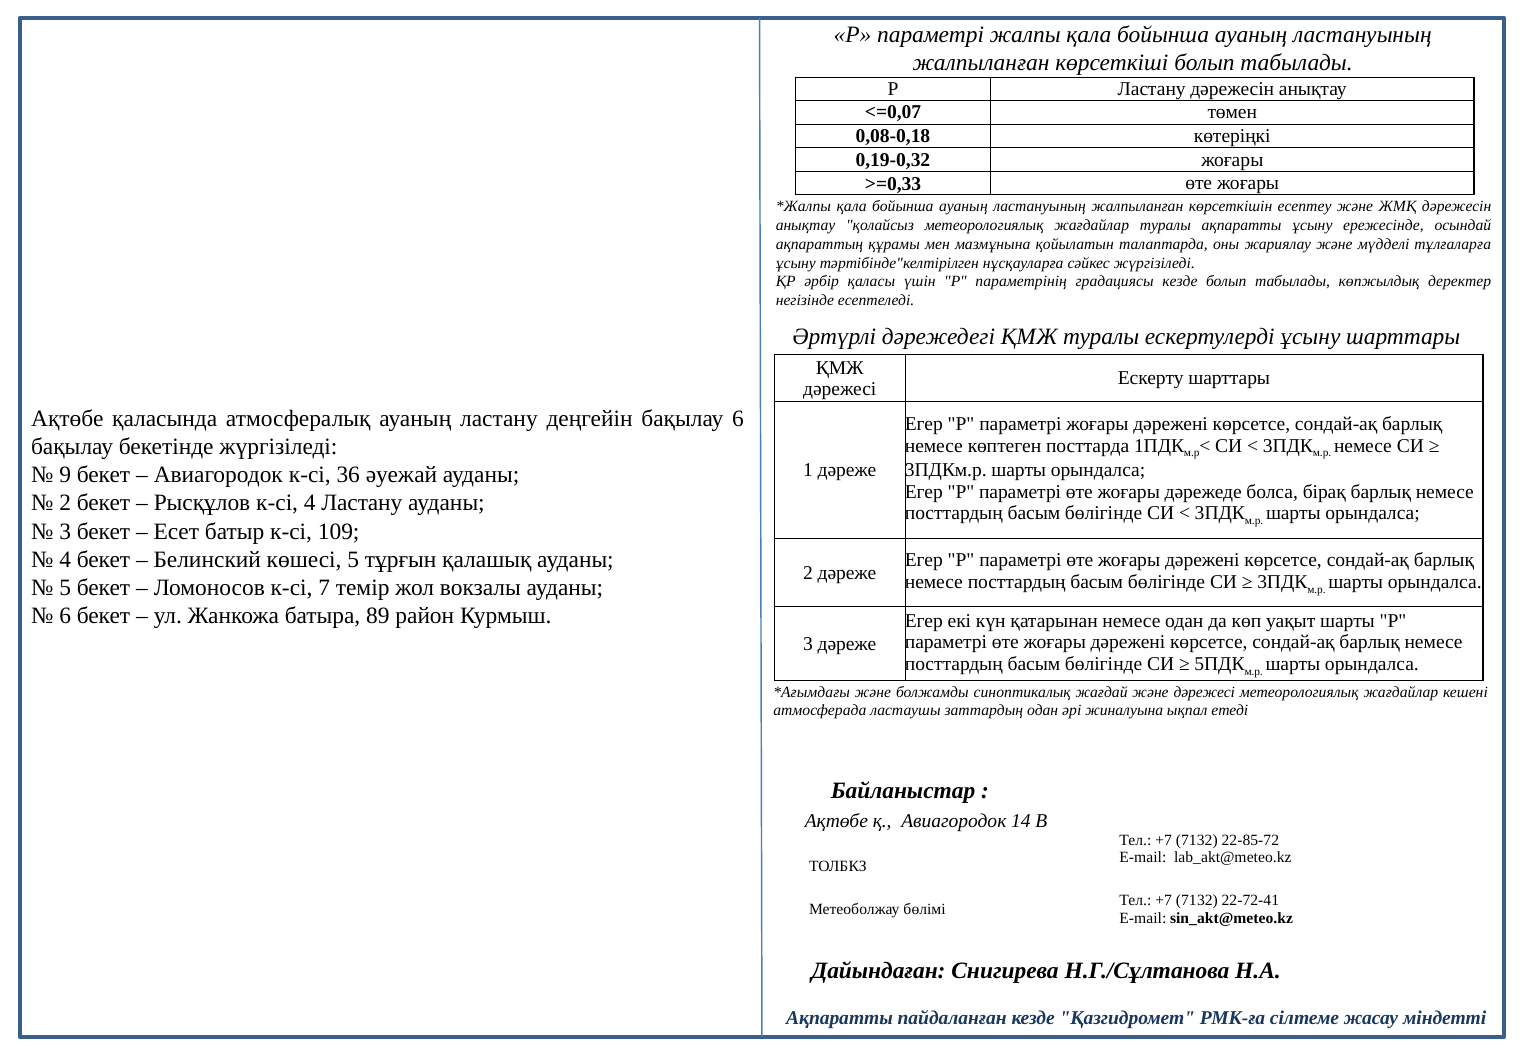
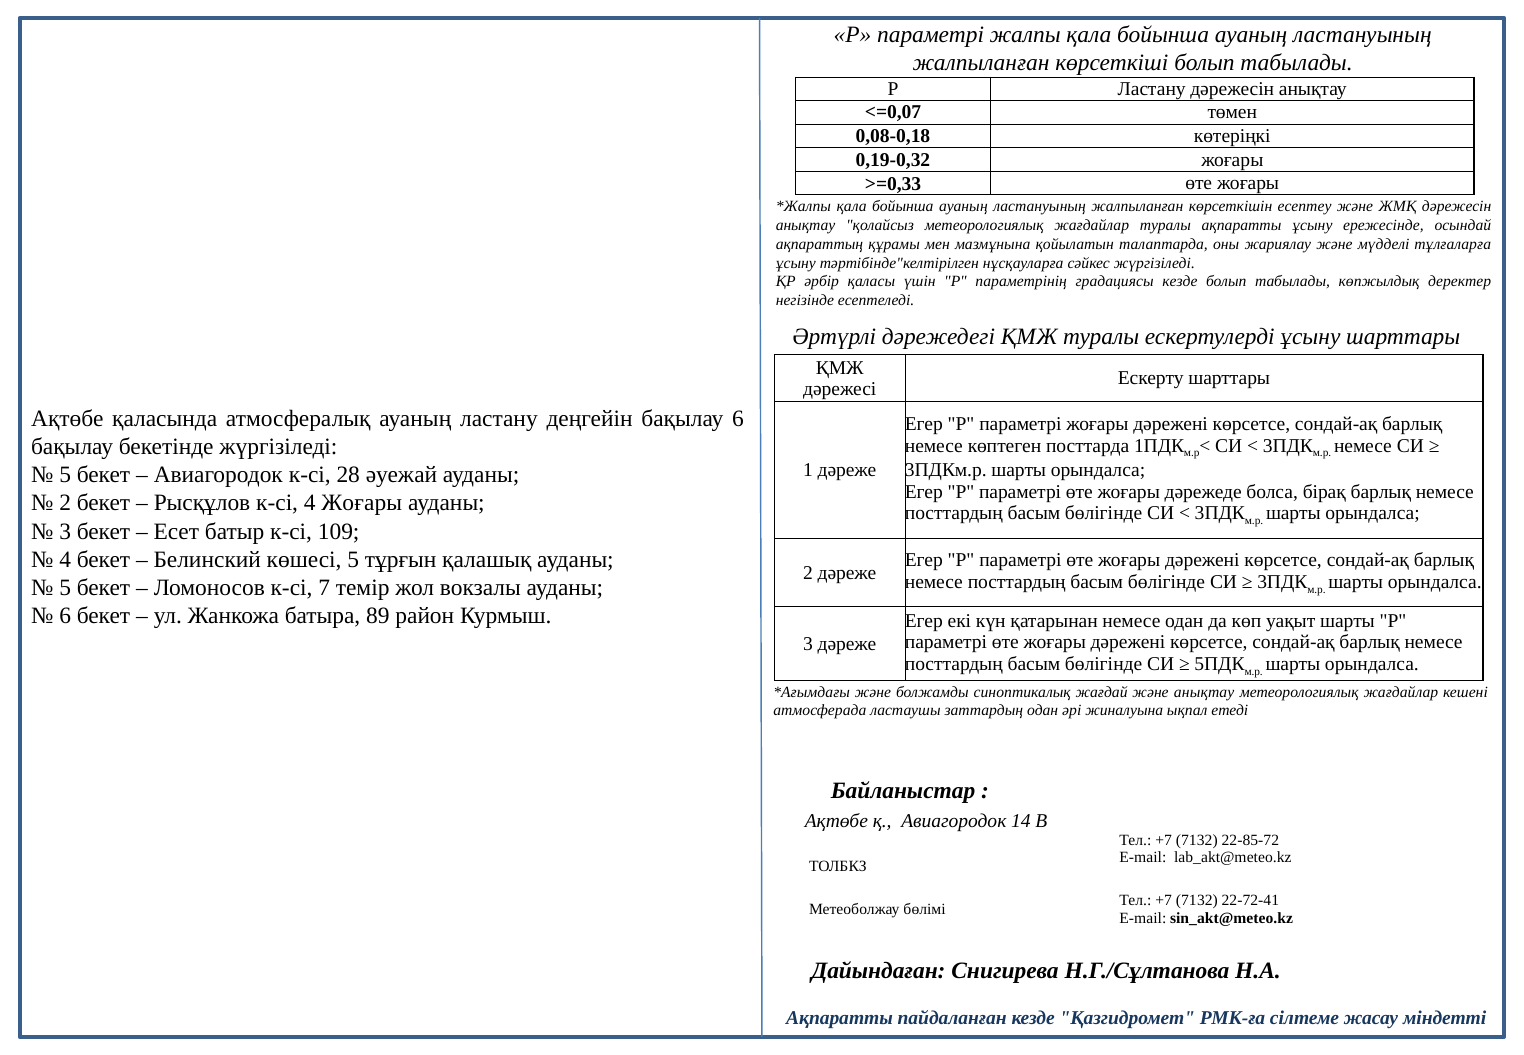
9 at (65, 475): 9 -> 5
36: 36 -> 28
4 Ластану: Ластану -> Жоғары
және дәрежесі: дәрежесі -> анықтау
